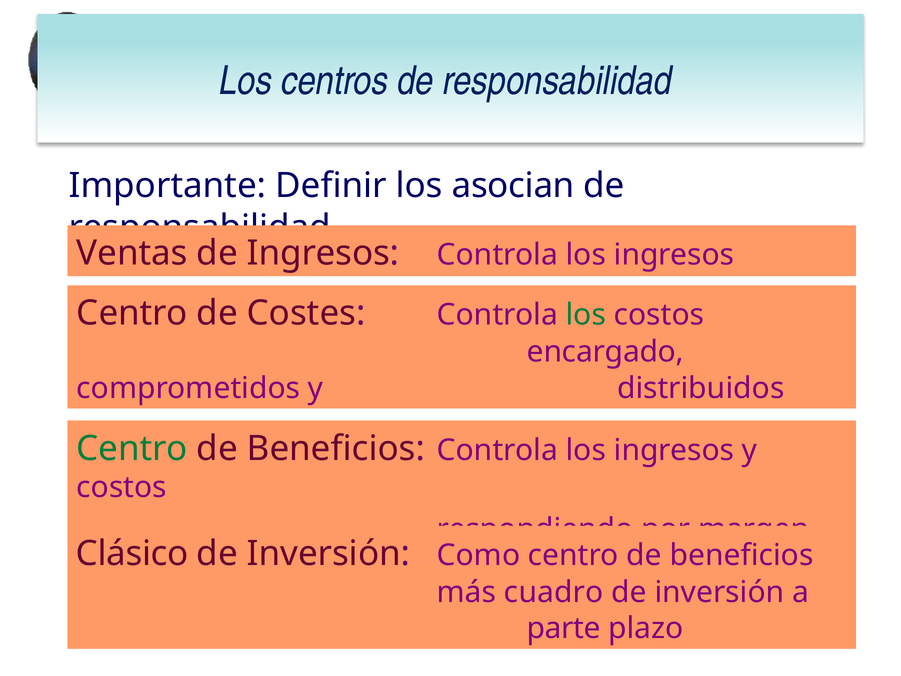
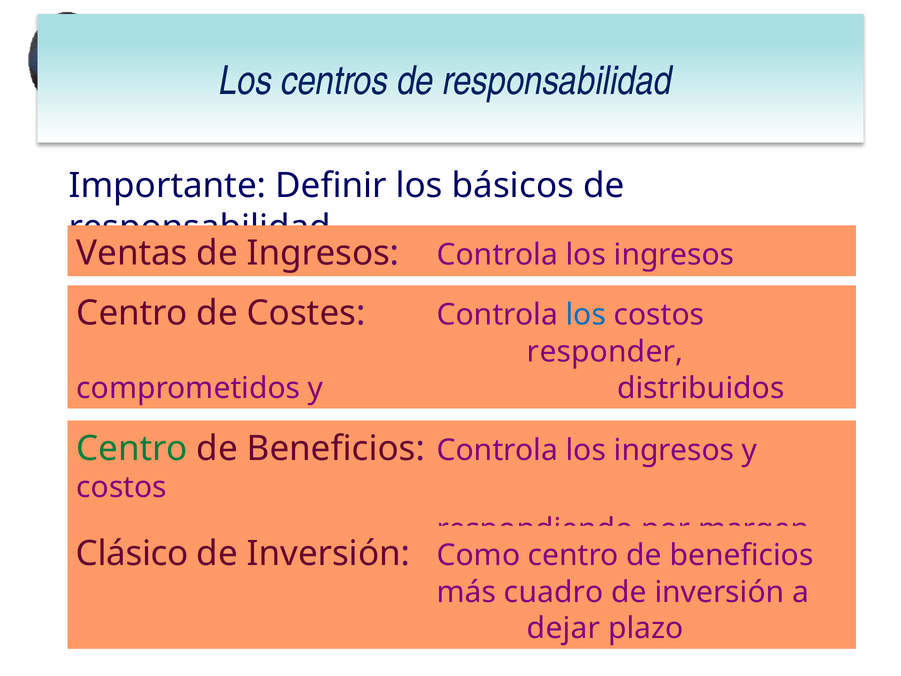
asocian: asocian -> básicos
los at (586, 315) colour: green -> blue
encargado: encargado -> responder
parte: parte -> dejar
